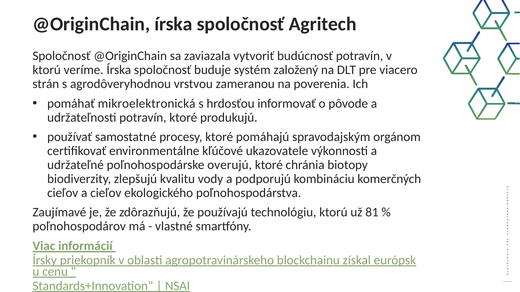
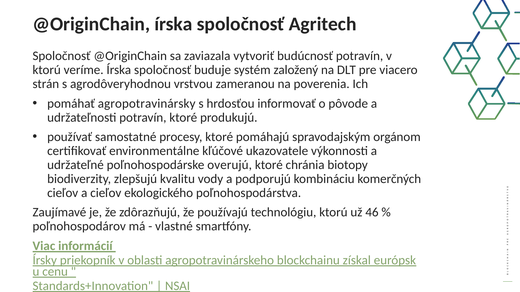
mikroelektronická: mikroelektronická -> agropotravinársky
81: 81 -> 46
